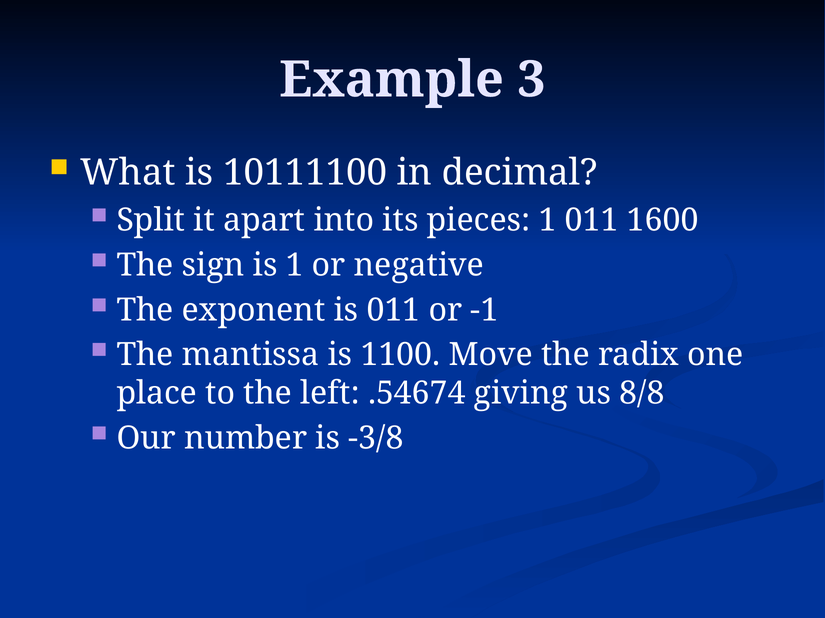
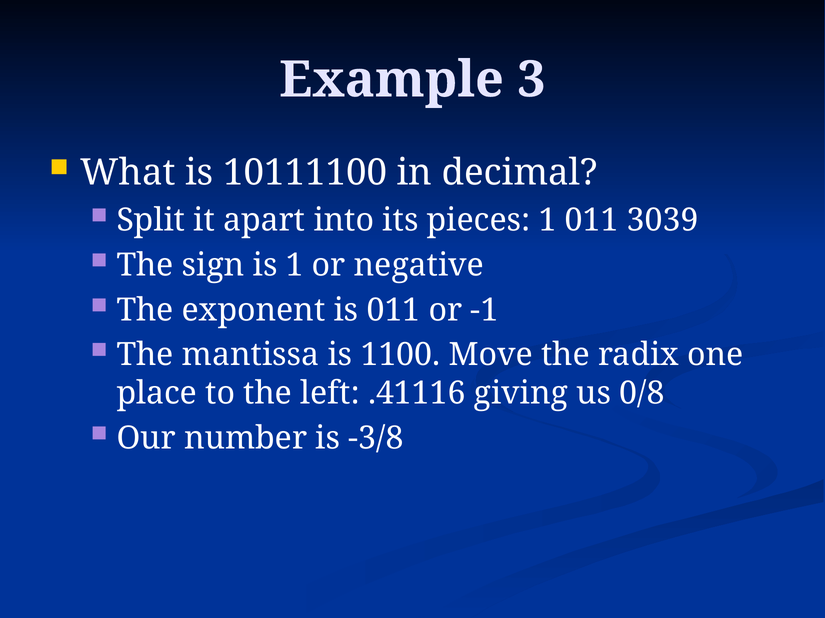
1600: 1600 -> 3039
.54674: .54674 -> .41116
8/8: 8/8 -> 0/8
